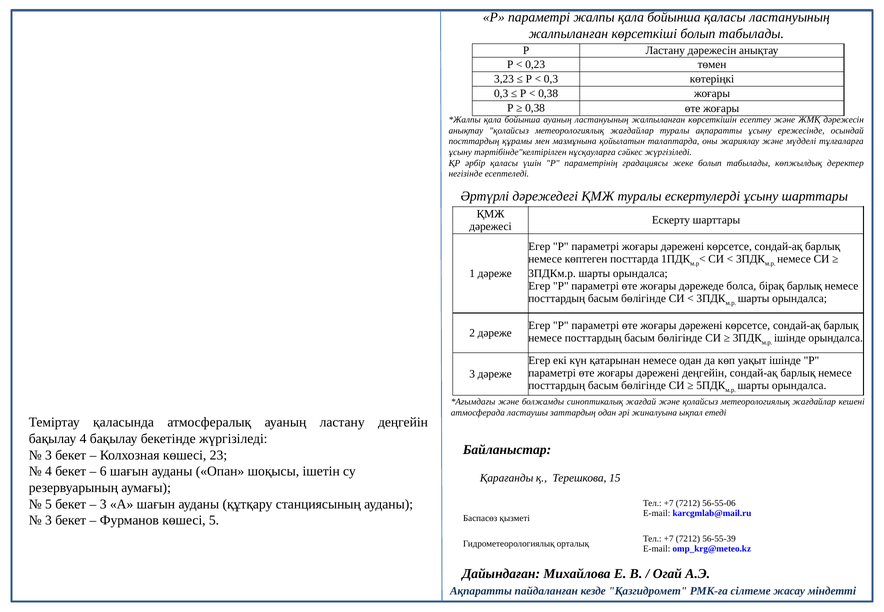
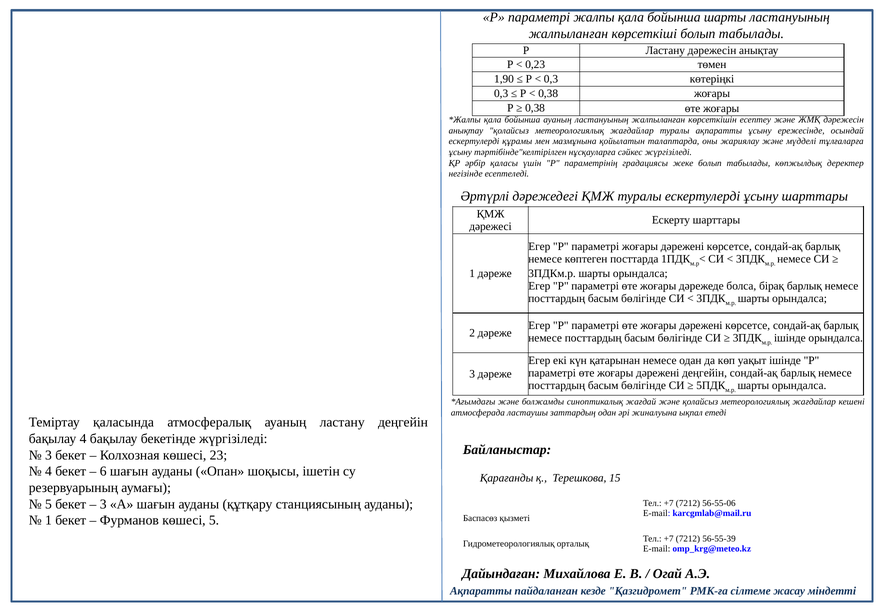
бойынша қаласы: қаласы -> шарты
3,23: 3,23 -> 1,90
посттардың at (474, 141): посттардың -> ескертулерді
3 at (48, 520): 3 -> 1
